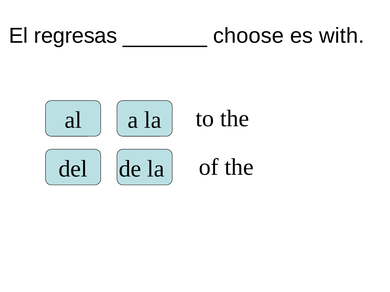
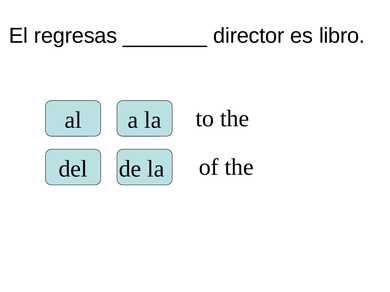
choose: choose -> director
with: with -> libro
